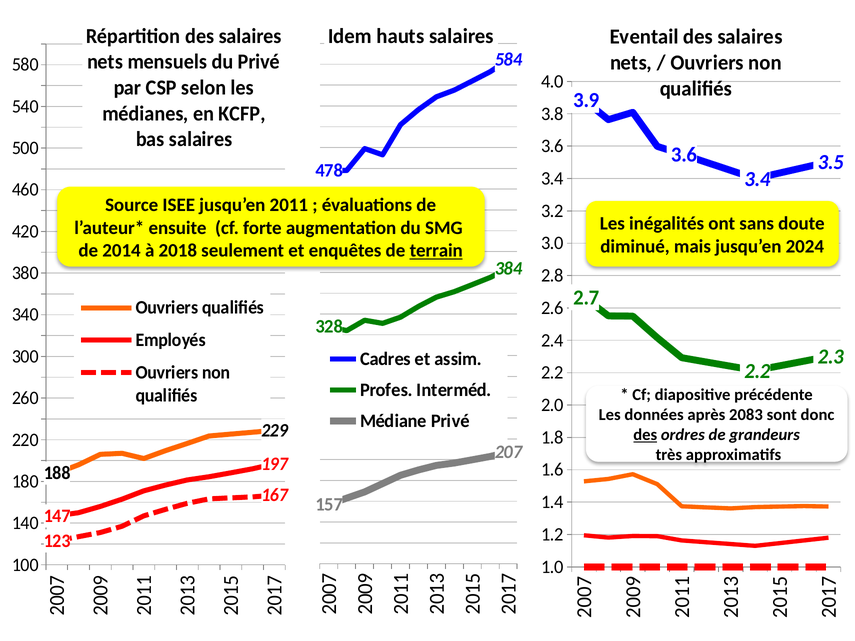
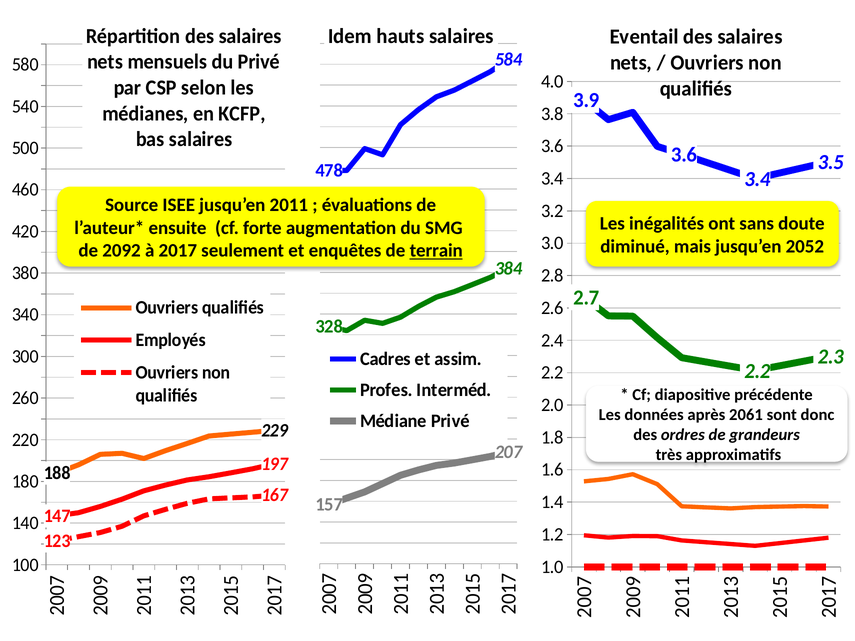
2024: 2024 -> 2052
2014: 2014 -> 2092
2018: 2018 -> 2017
2083: 2083 -> 2061
des at (645, 435) underline: present -> none
